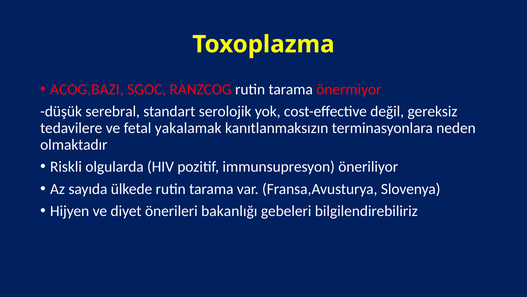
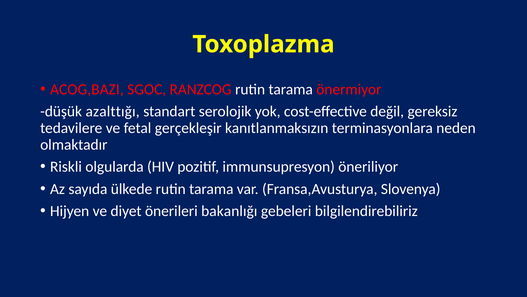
serebral: serebral -> azalttığı
yakalamak: yakalamak -> gerçekleşir
